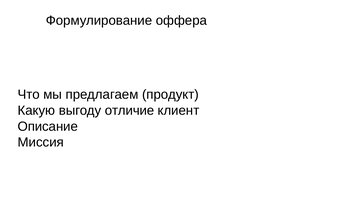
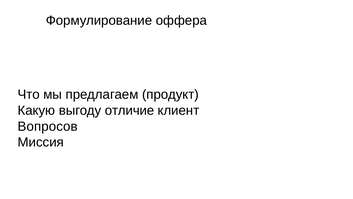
Описание: Описание -> Вопросов
